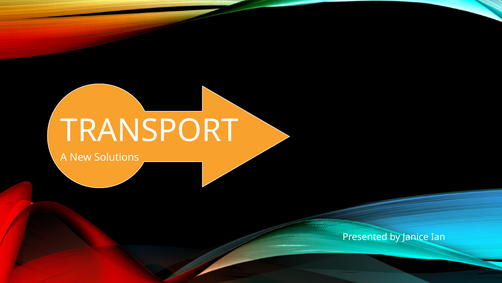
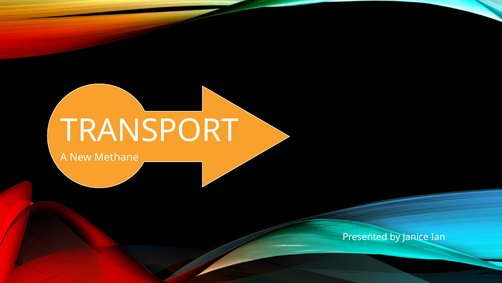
Solutions: Solutions -> Methane
